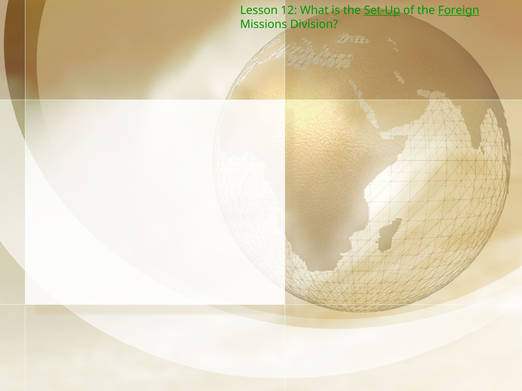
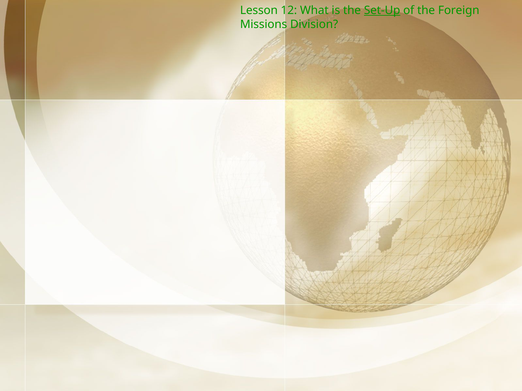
Foreign underline: present -> none
